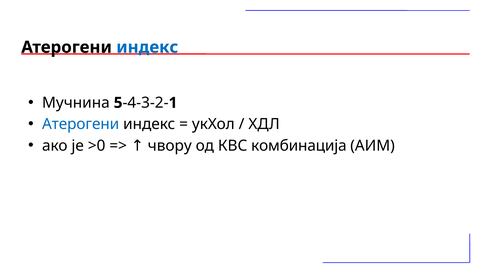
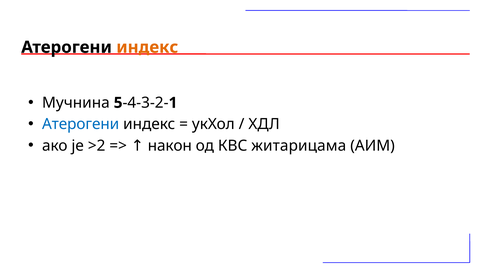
индекс at (147, 47) colour: blue -> orange
>0: >0 -> >2
чвору: чвору -> након
комбинација: комбинација -> житарицама
